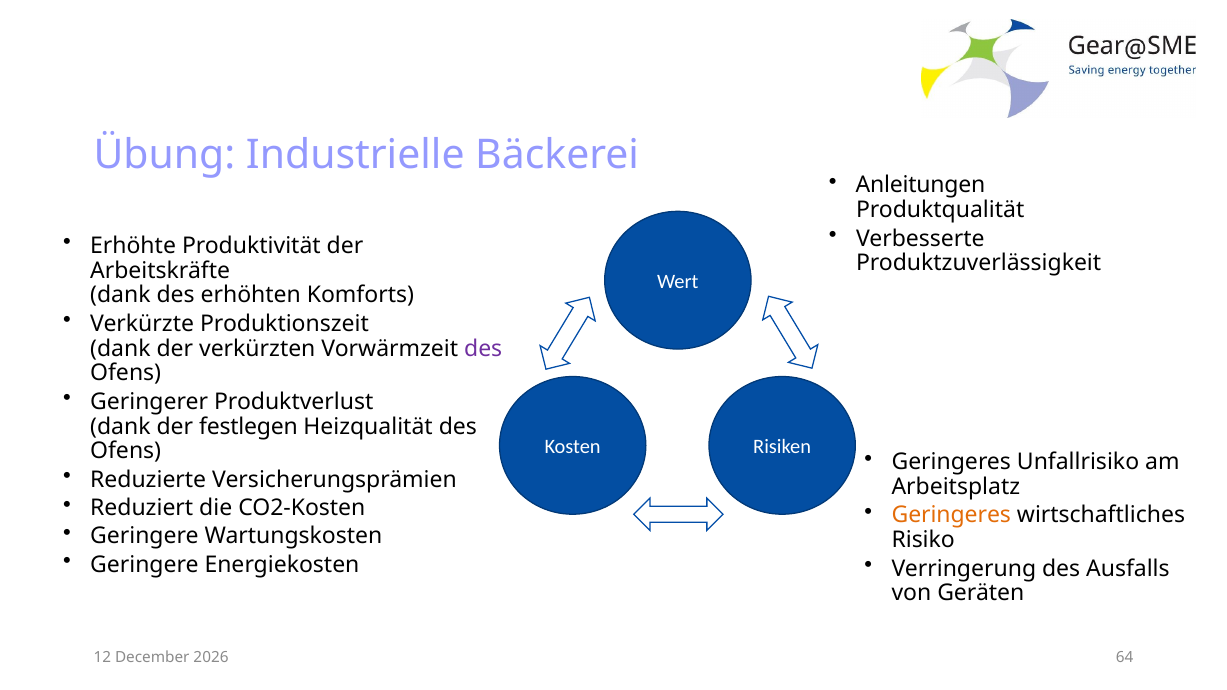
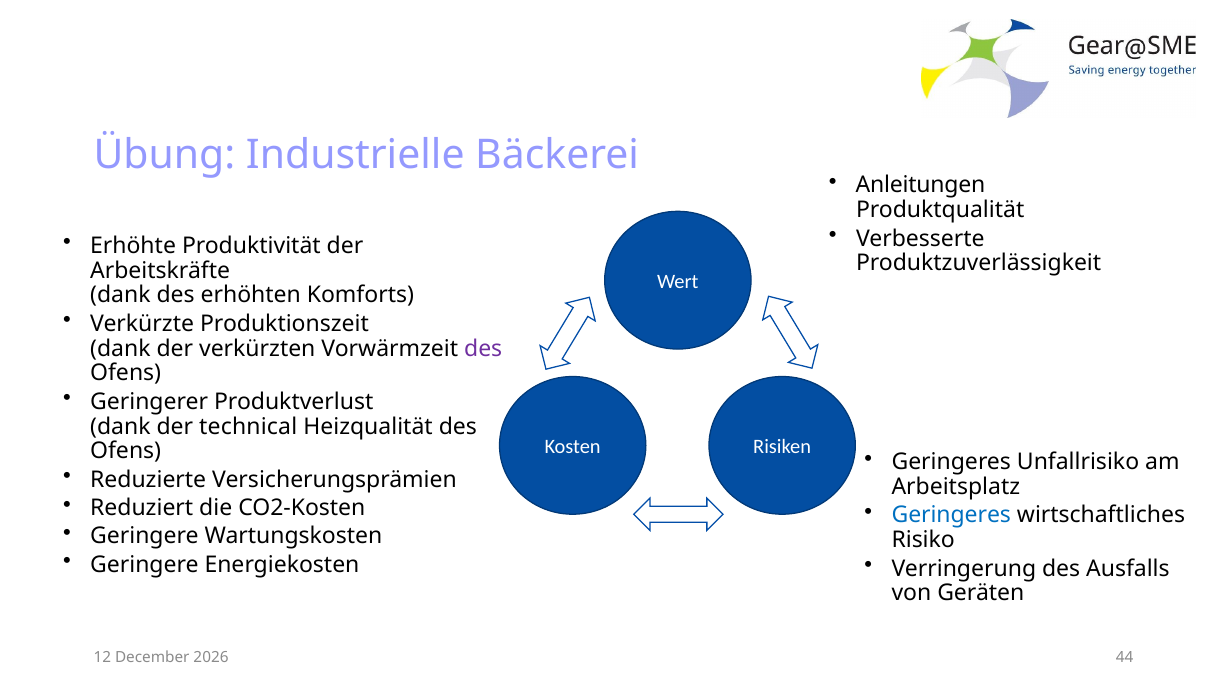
festlegen: festlegen -> technical
Geringeres at (951, 515) colour: orange -> blue
64: 64 -> 44
